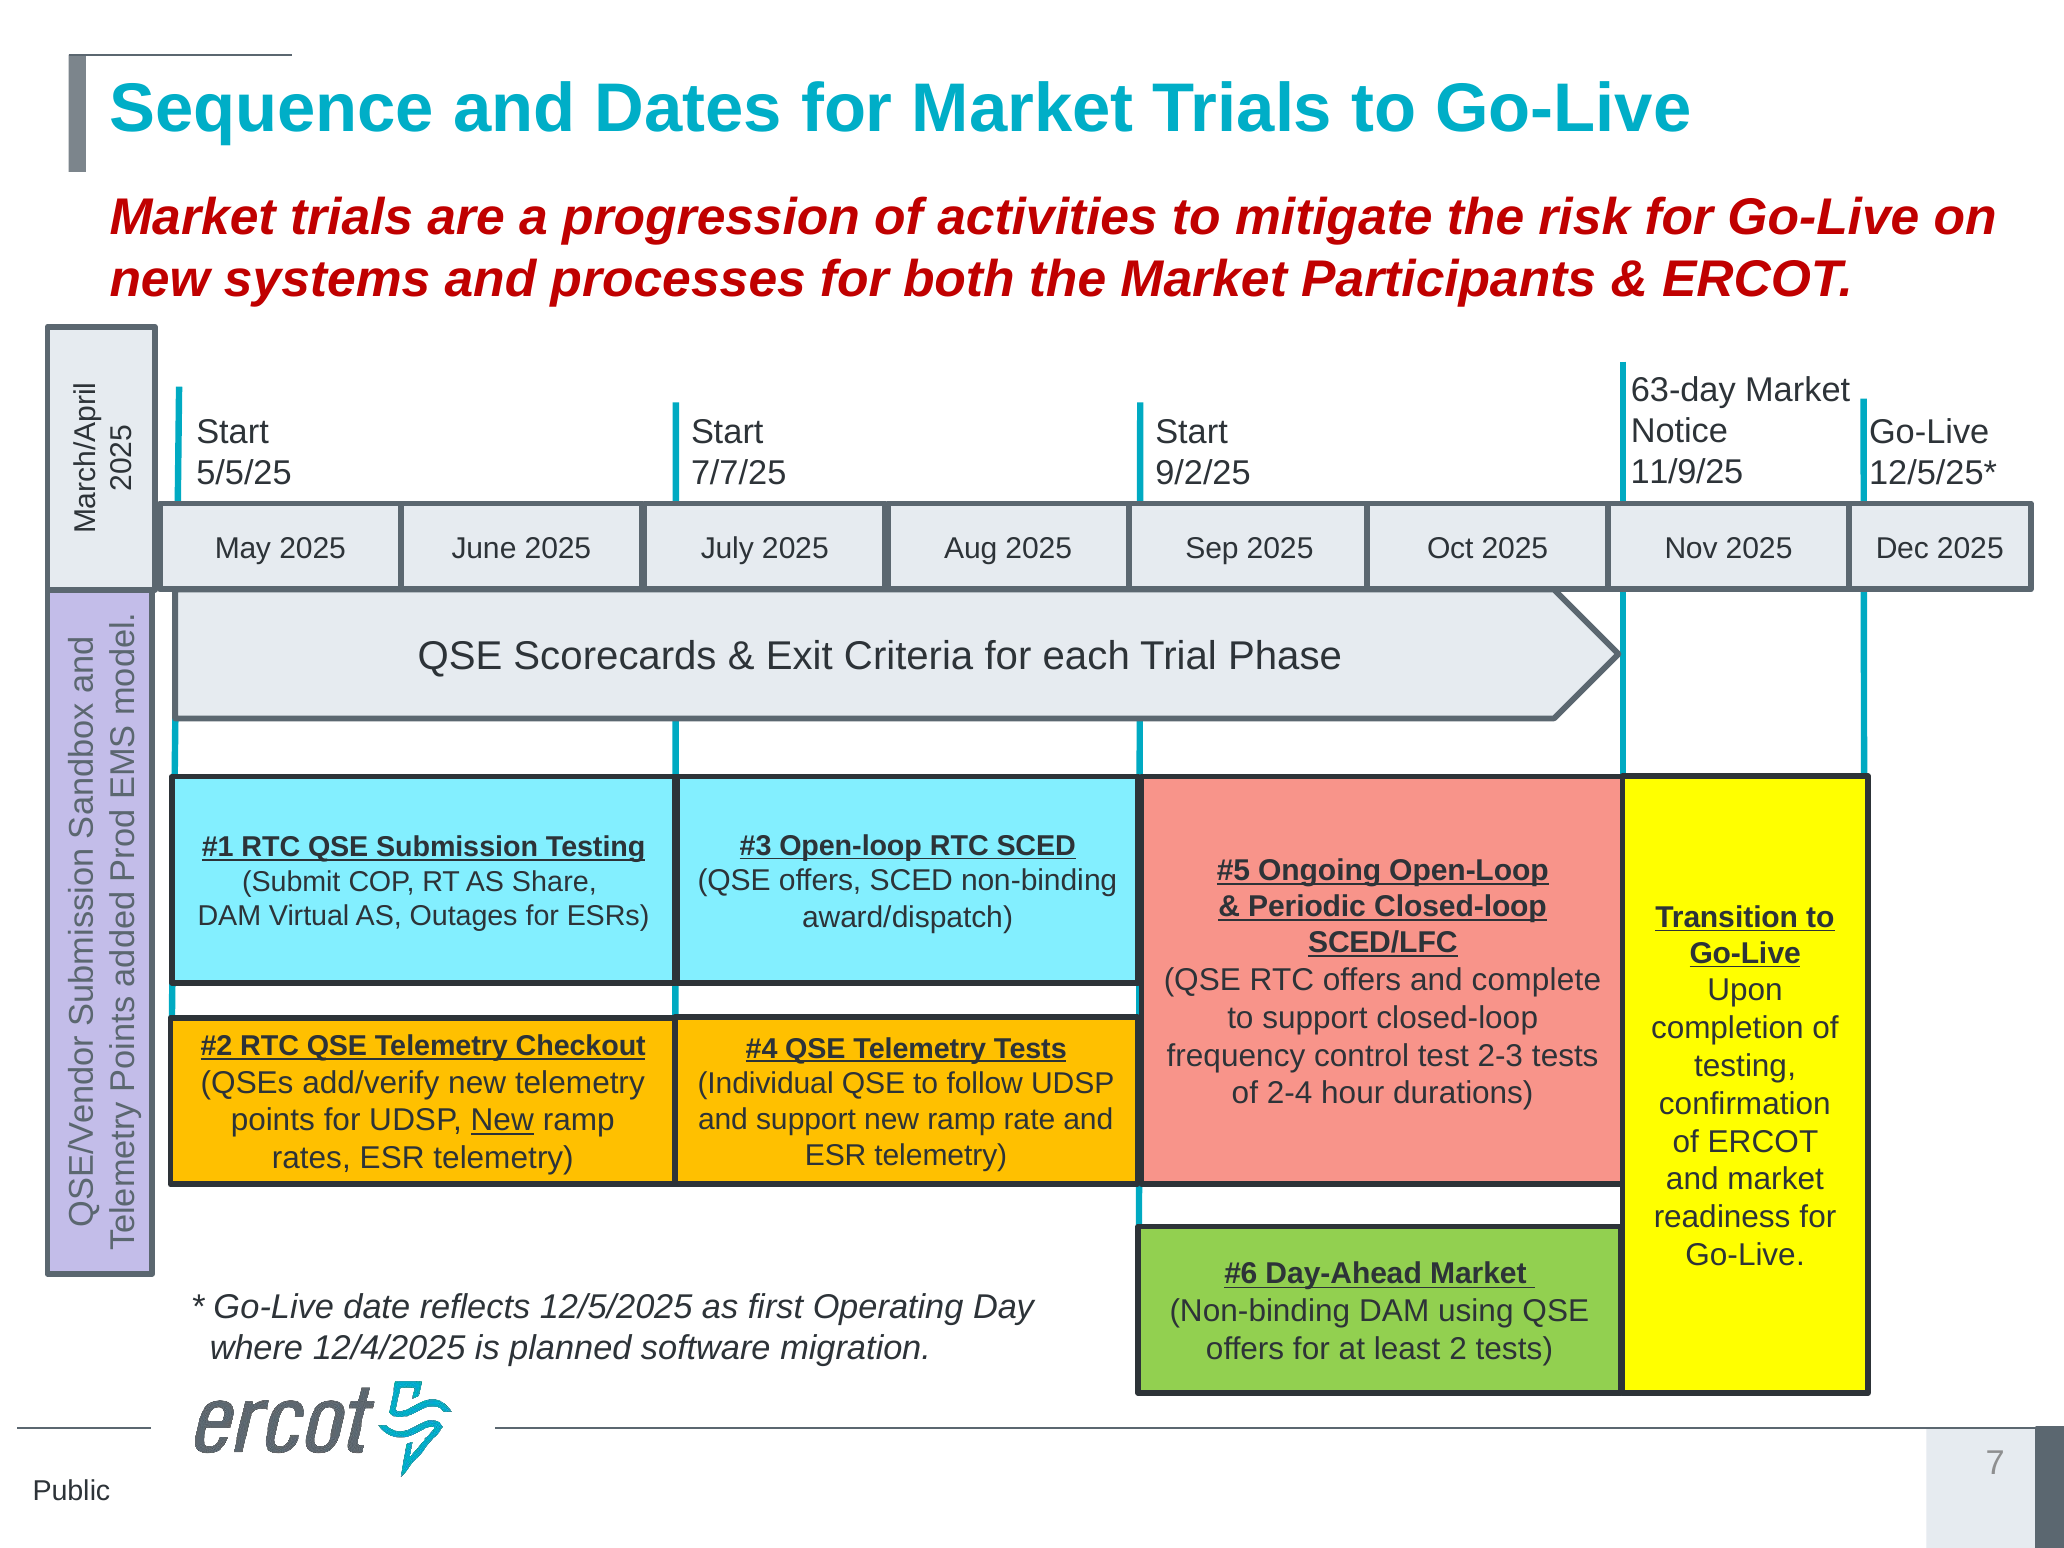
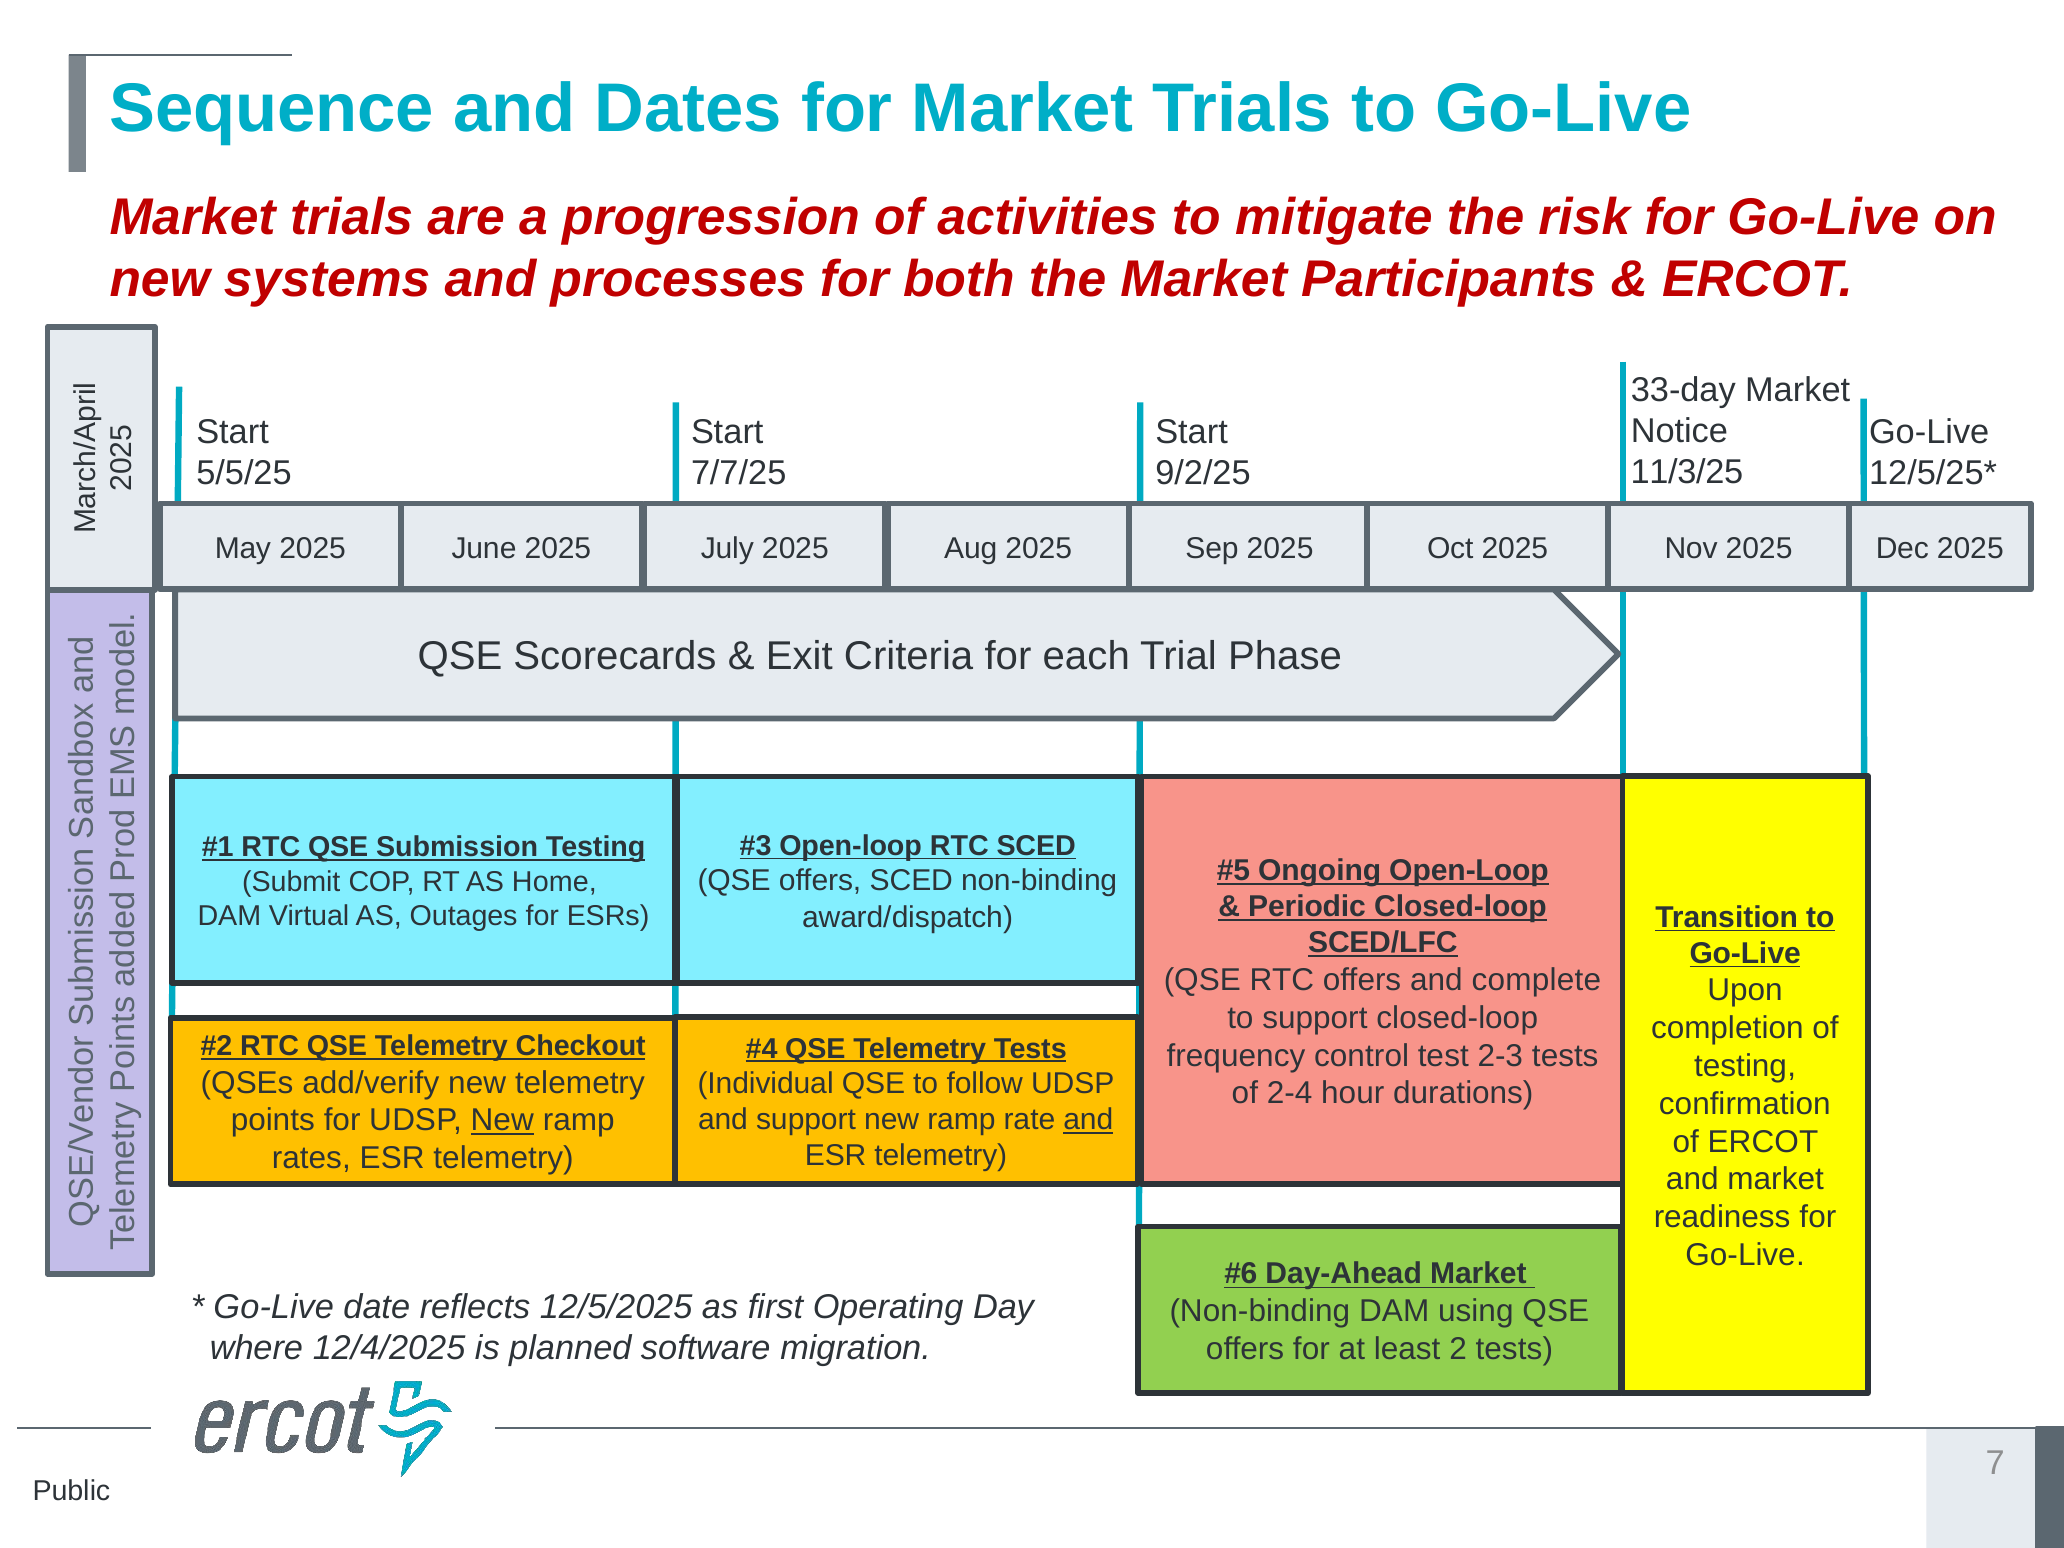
63-day: 63-day -> 33-day
11/9/25: 11/9/25 -> 11/3/25
Share: Share -> Home
and at (1088, 1120) underline: none -> present
